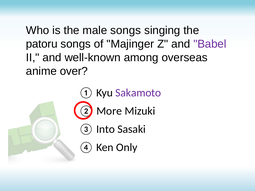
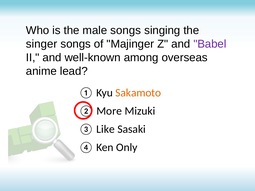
patoru: patoru -> singer
over: over -> lead
Sakamoto colour: purple -> orange
Into: Into -> Like
